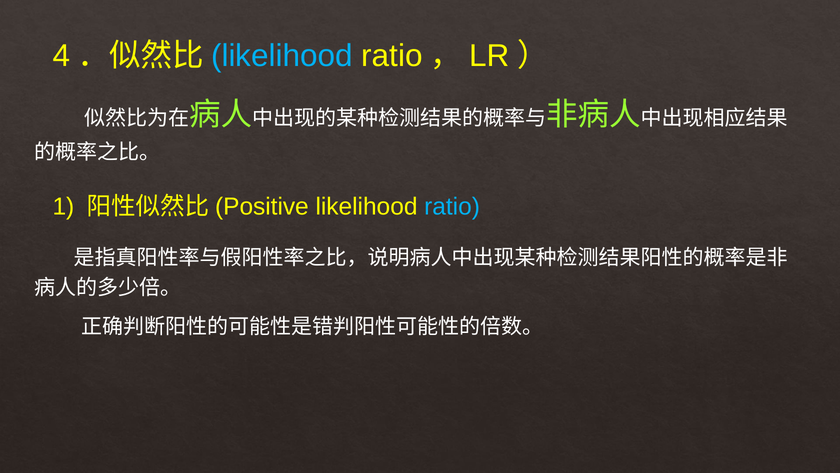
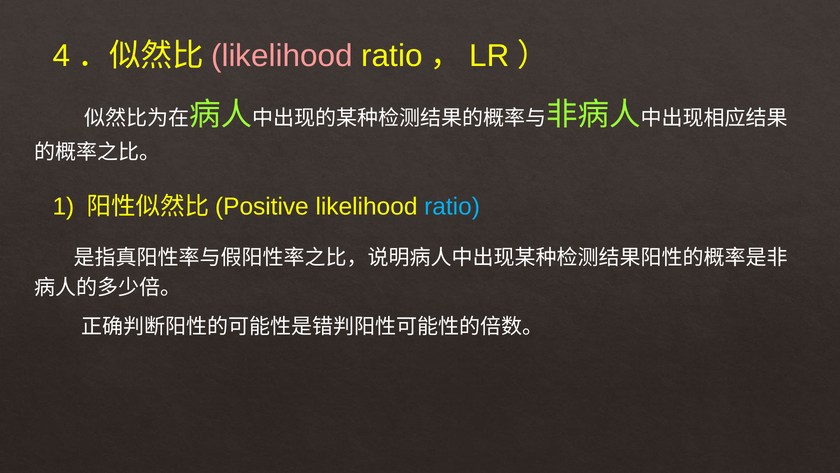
likelihood at (282, 56) colour: light blue -> pink
